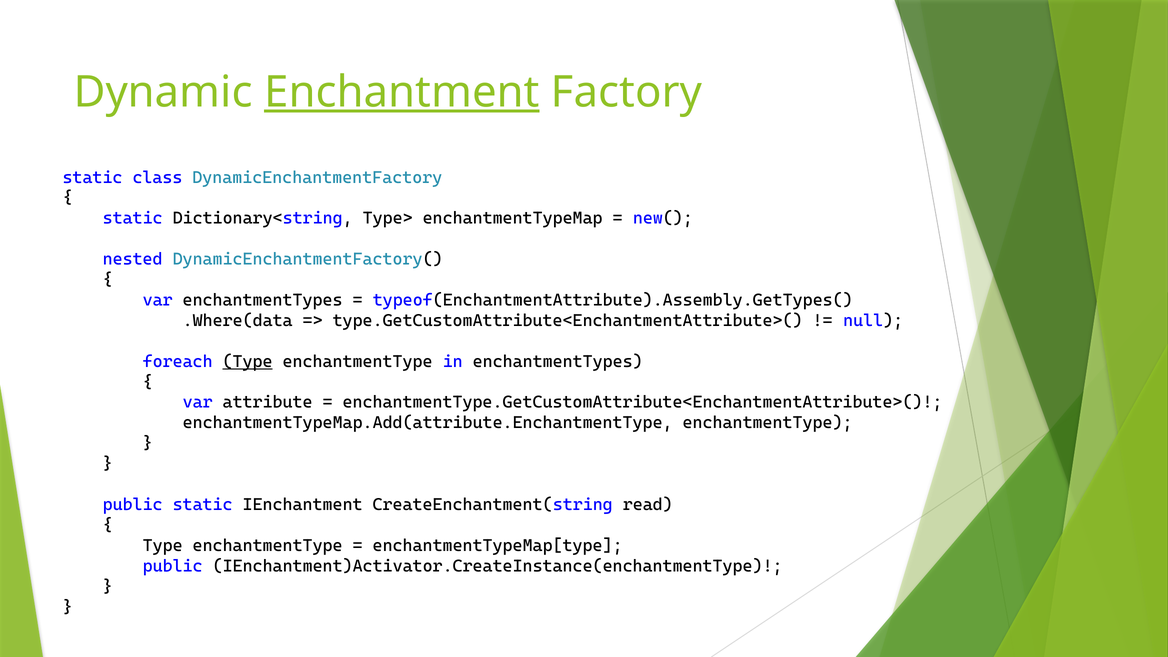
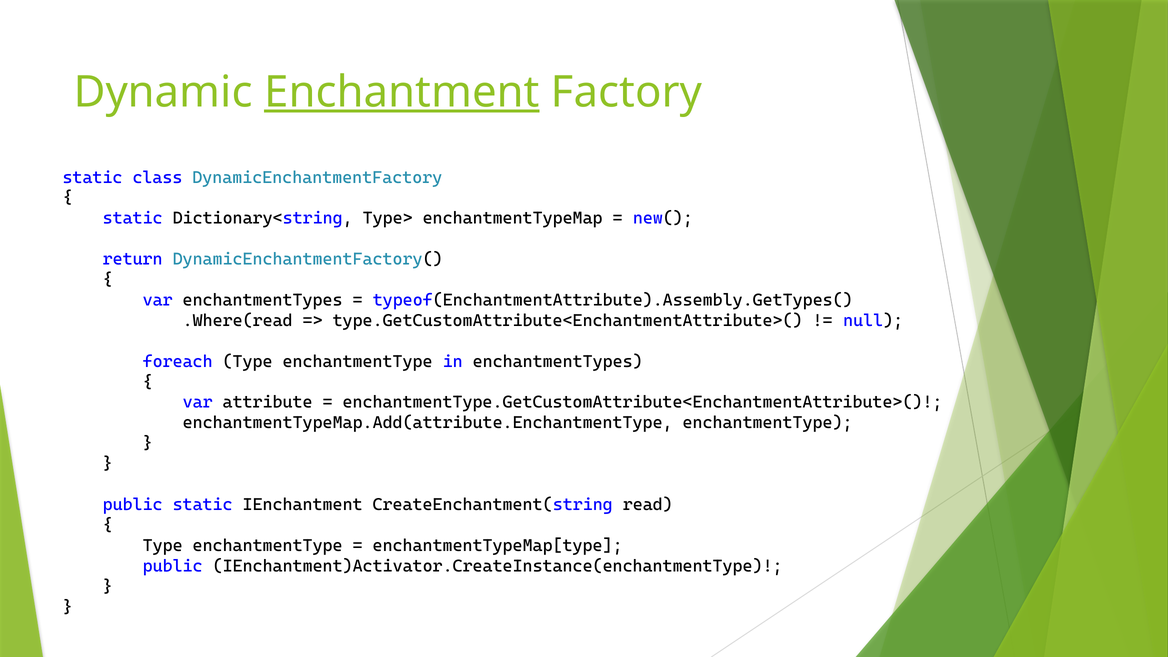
nested: nested -> return
.Where(data: .Where(data -> .Where(read
Type at (248, 361) underline: present -> none
